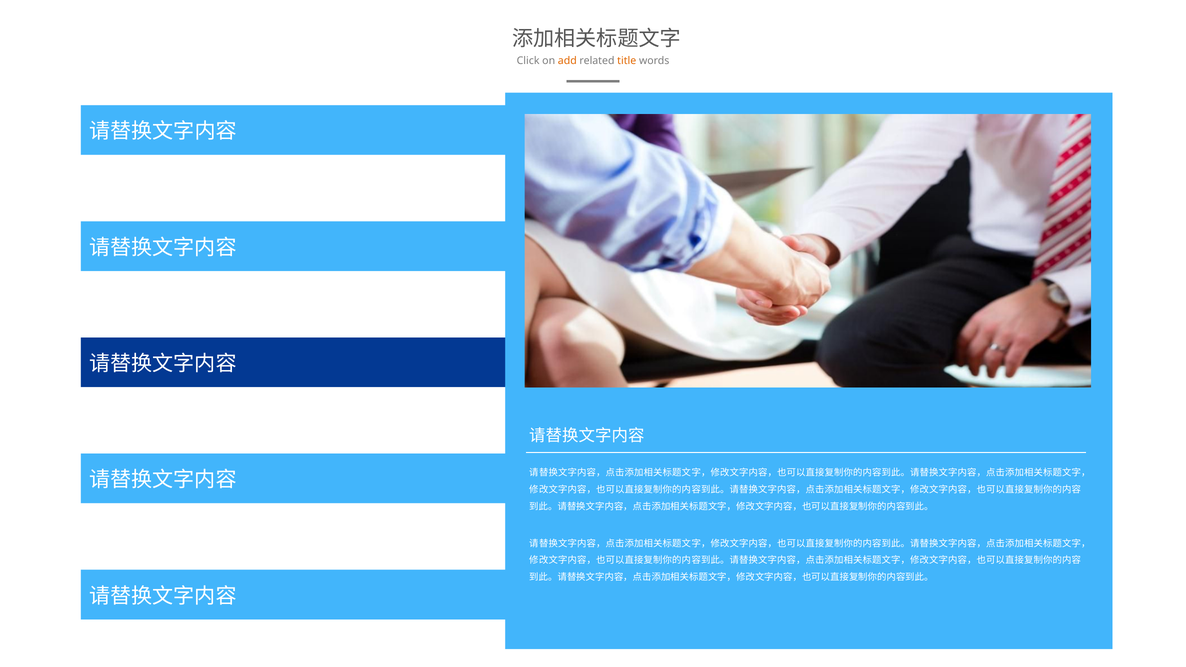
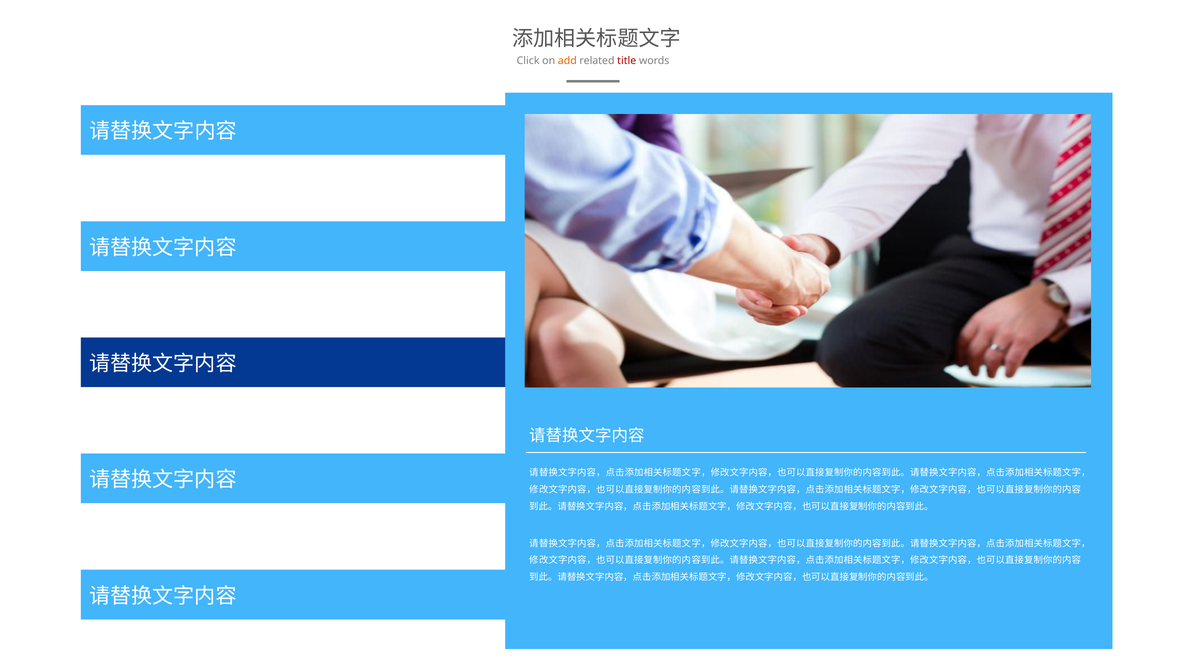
title colour: orange -> red
